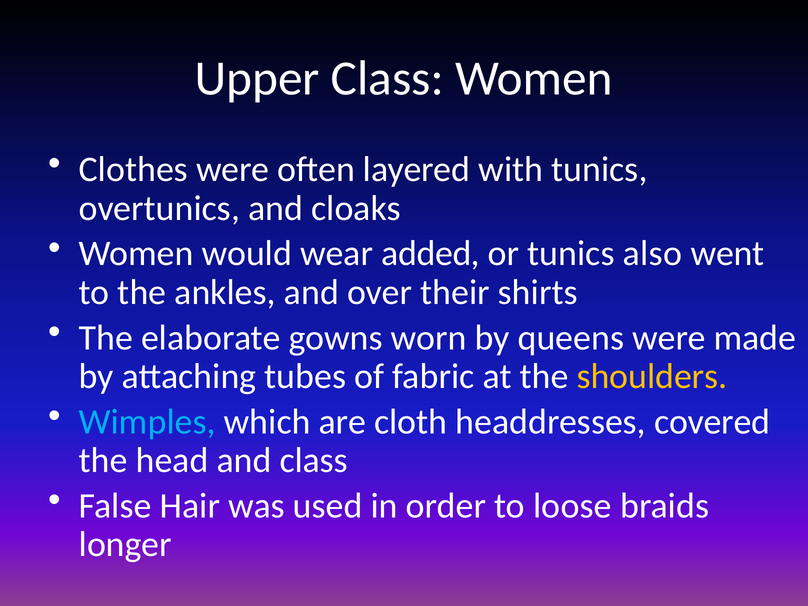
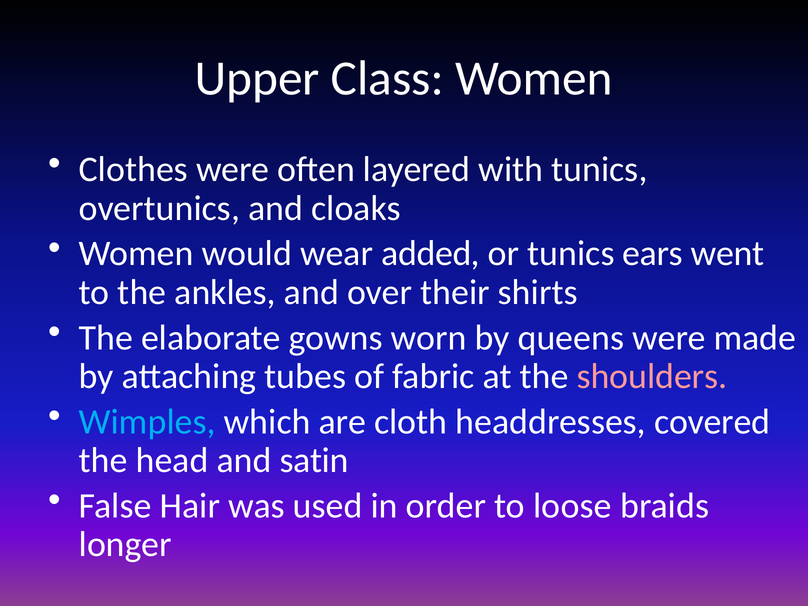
also: also -> ears
shoulders colour: yellow -> pink
and class: class -> satin
